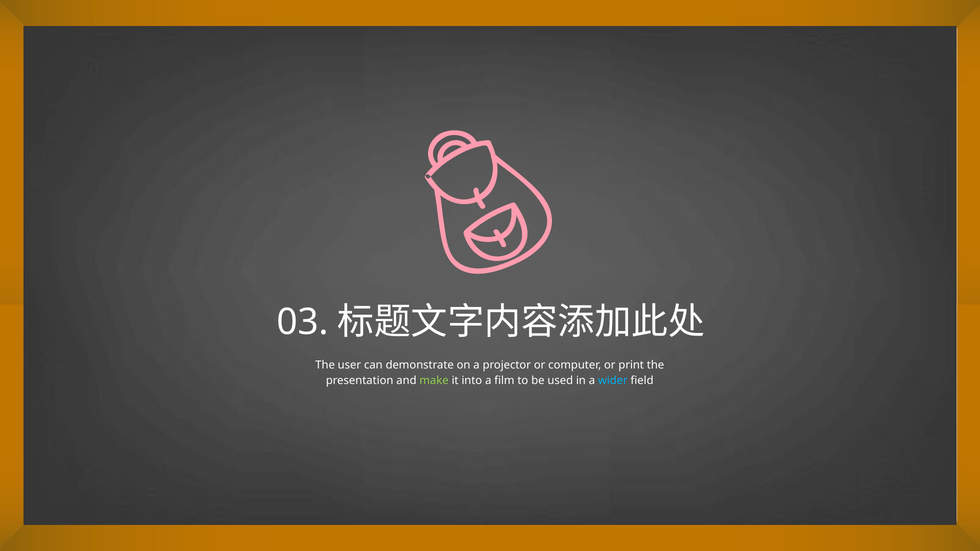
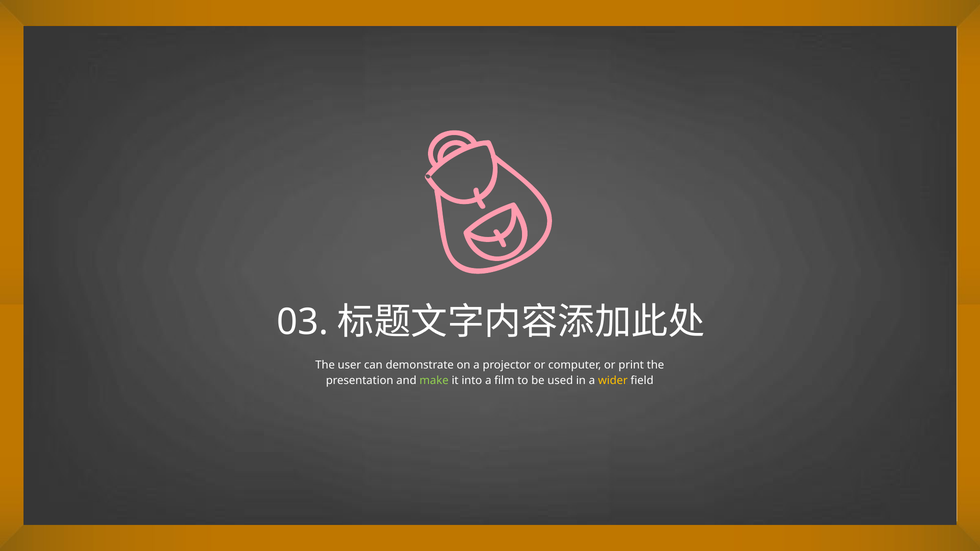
wider colour: light blue -> yellow
